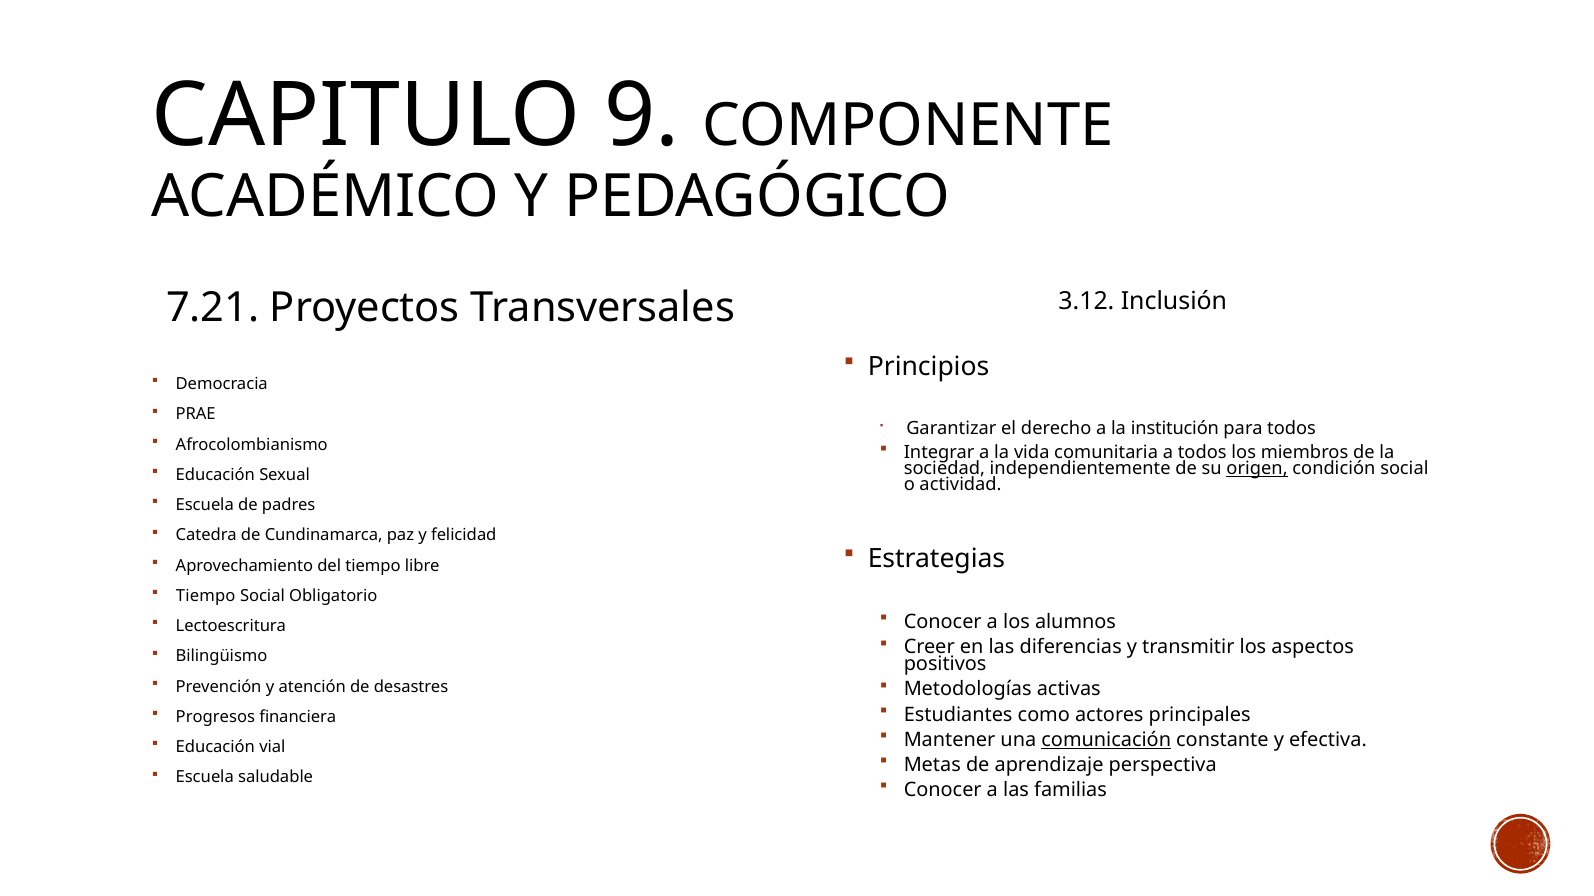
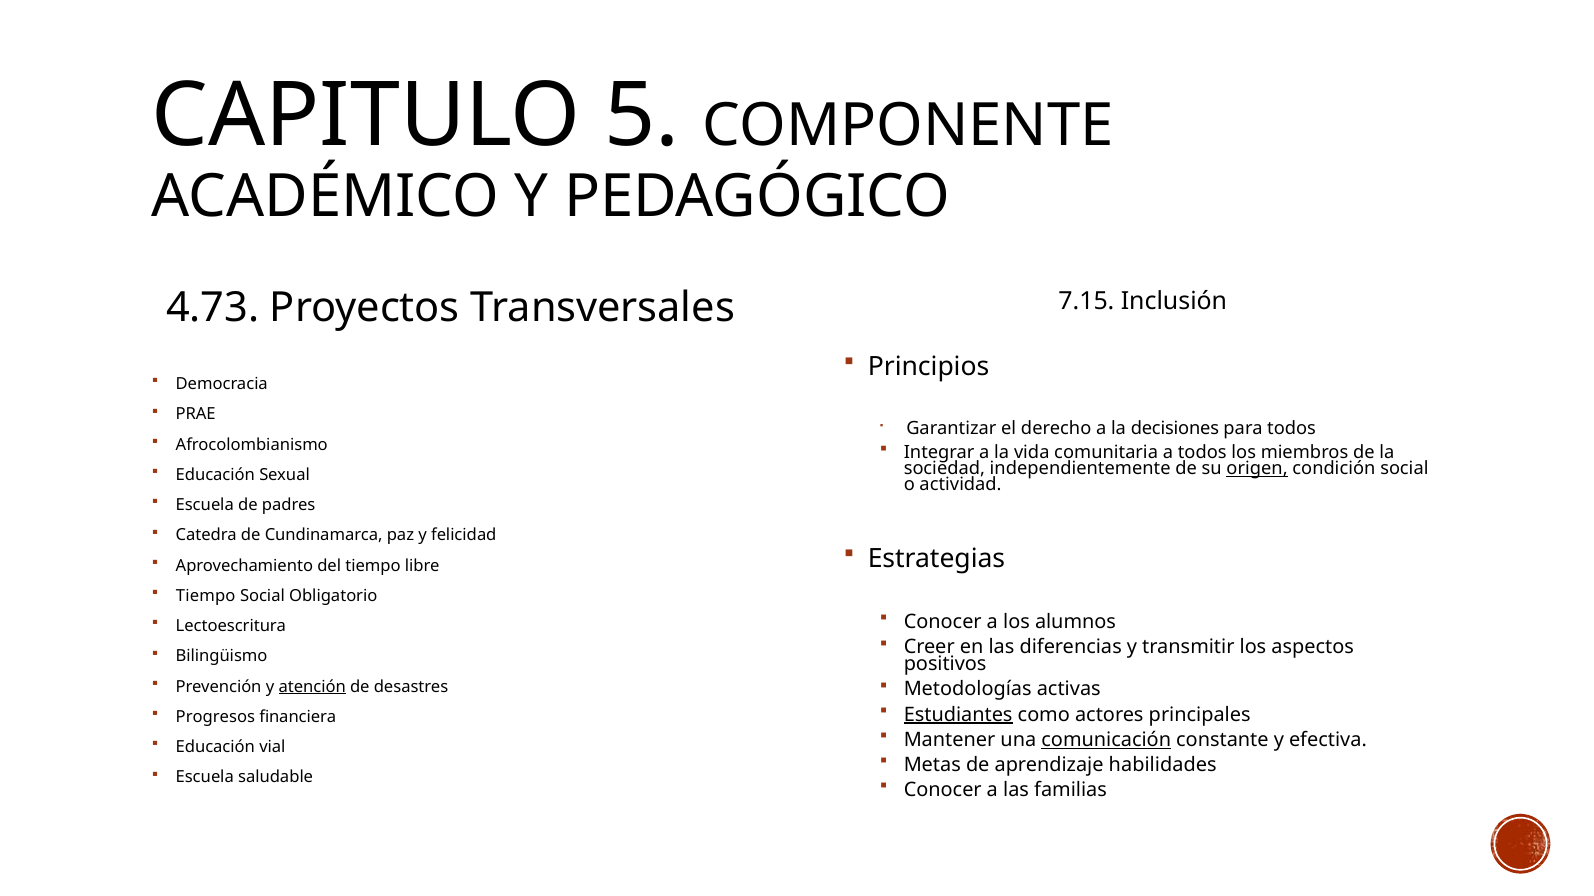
9: 9 -> 5
3.12: 3.12 -> 7.15
7.21: 7.21 -> 4.73
institución: institución -> decisiones
atención underline: none -> present
Estudiantes underline: none -> present
perspectiva: perspectiva -> habilidades
